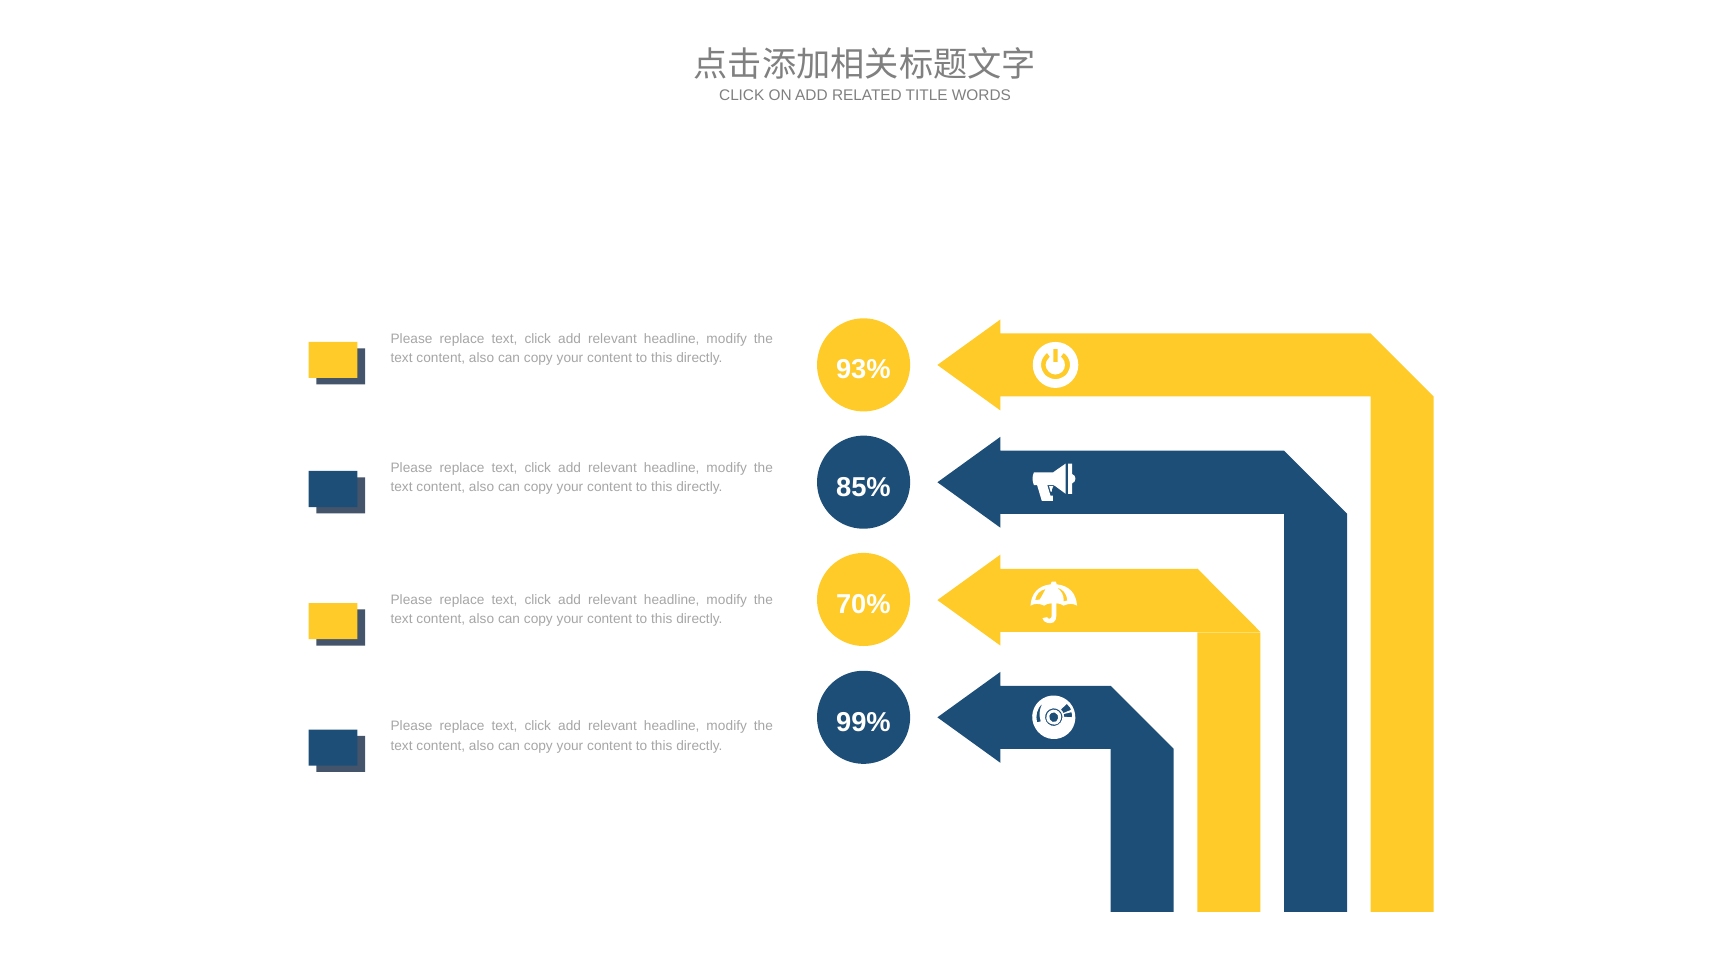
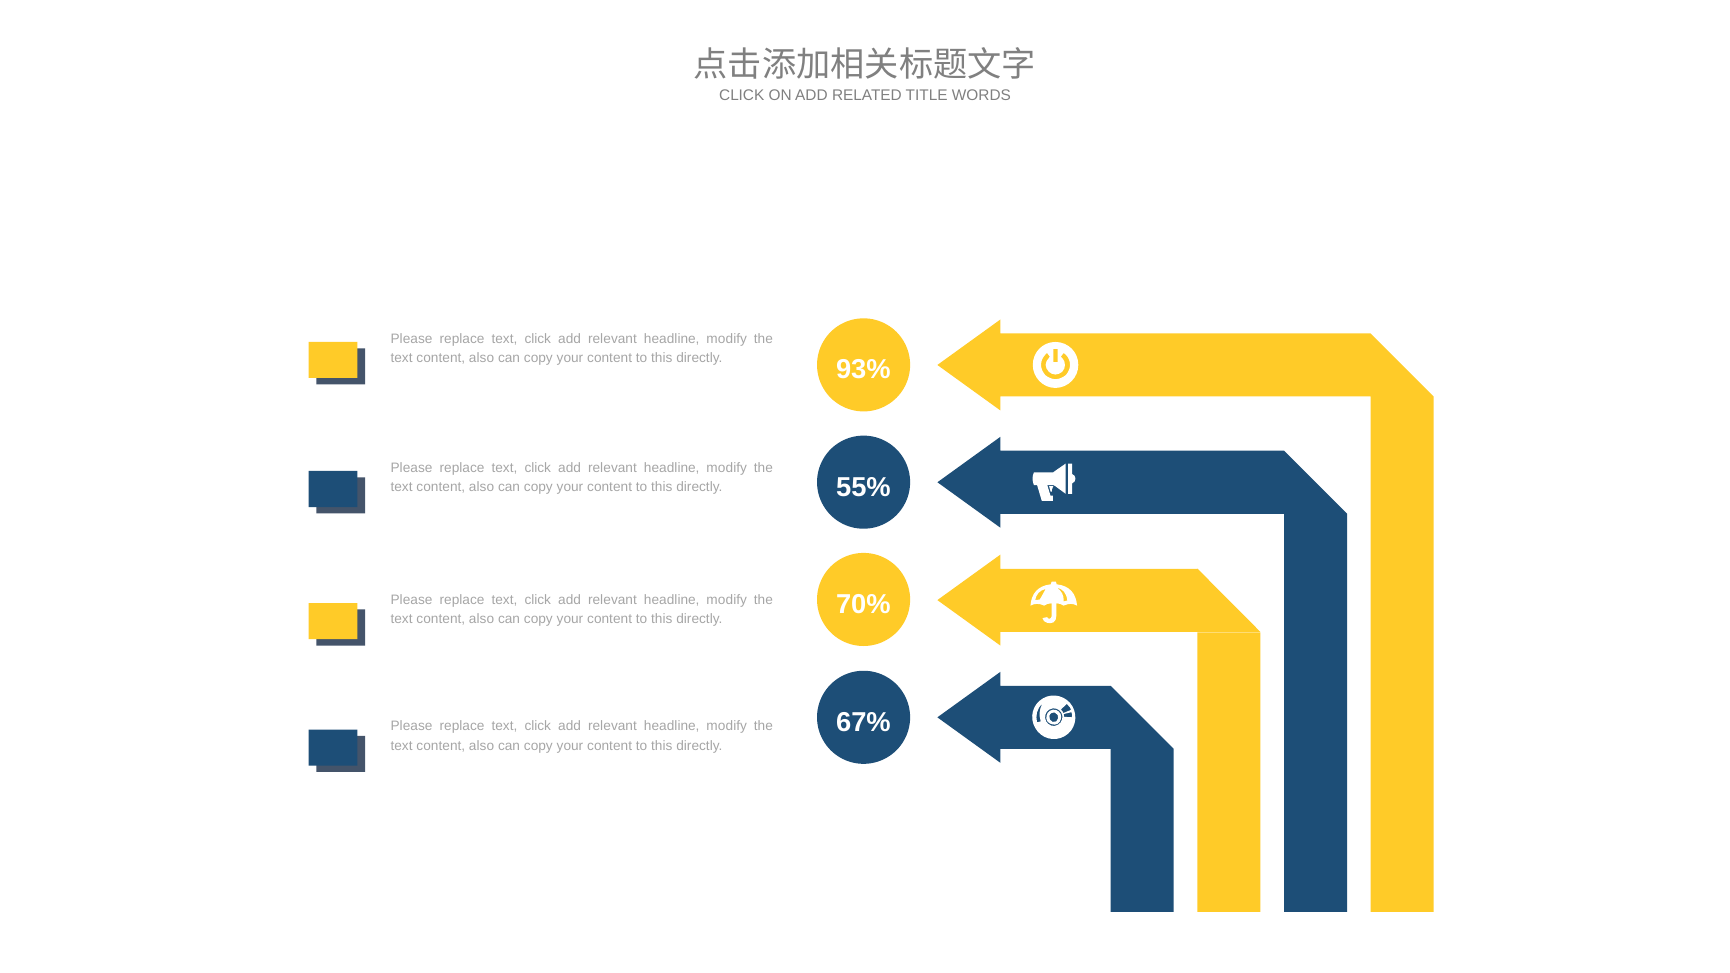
85%: 85% -> 55%
99%: 99% -> 67%
